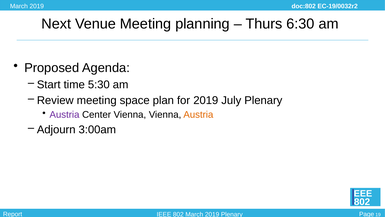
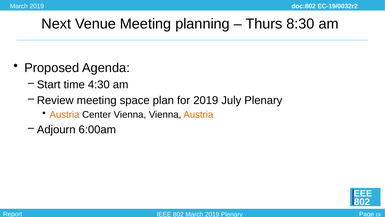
6:30: 6:30 -> 8:30
5:30: 5:30 -> 4:30
Austria at (65, 114) colour: purple -> orange
3:00am: 3:00am -> 6:00am
